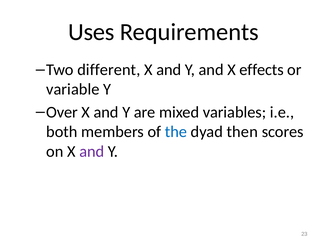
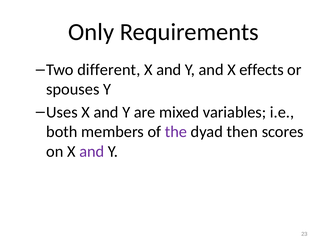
Uses: Uses -> Only
variable: variable -> spouses
Over: Over -> Uses
the colour: blue -> purple
